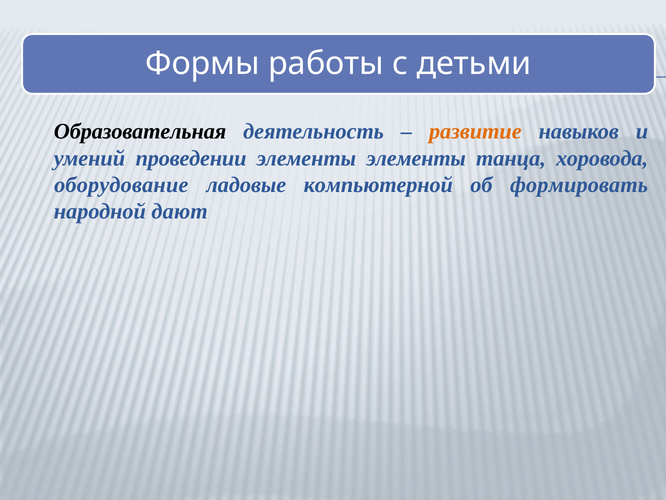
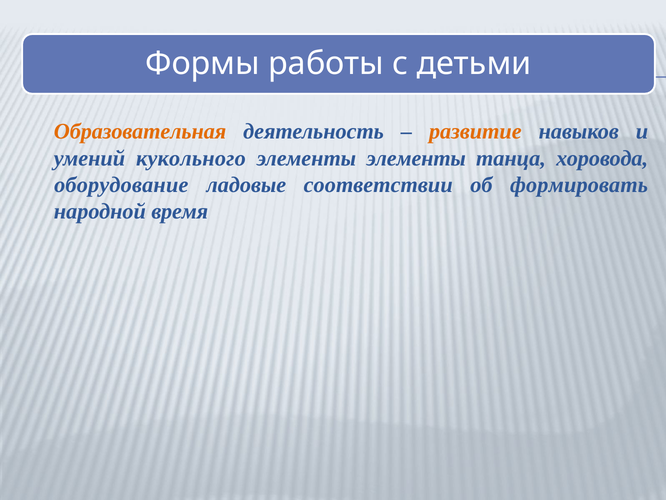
Образовательная colour: black -> orange
проведении: проведении -> кукольного
компьютерной: компьютерной -> соответствии
дают: дают -> время
